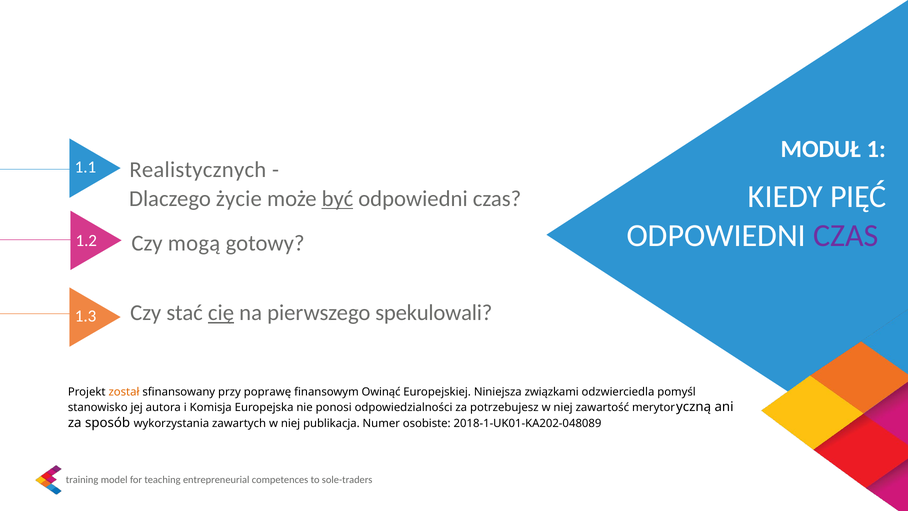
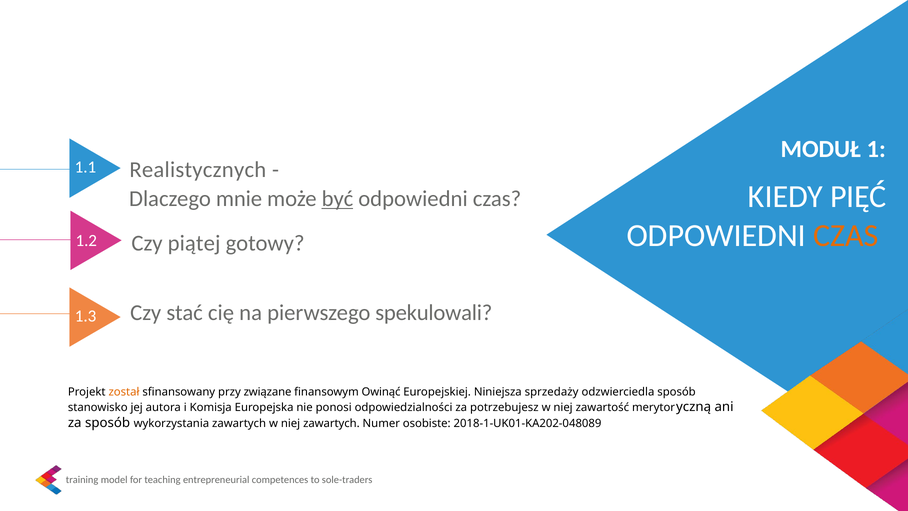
życie: życie -> mnie
CZAS at (846, 235) colour: purple -> orange
mogą: mogą -> piątej
cię underline: present -> none
poprawę: poprawę -> związane
związkami: związkami -> sprzedaży
odzwierciedla pomyśl: pomyśl -> sposób
niej publikacja: publikacja -> zawartych
